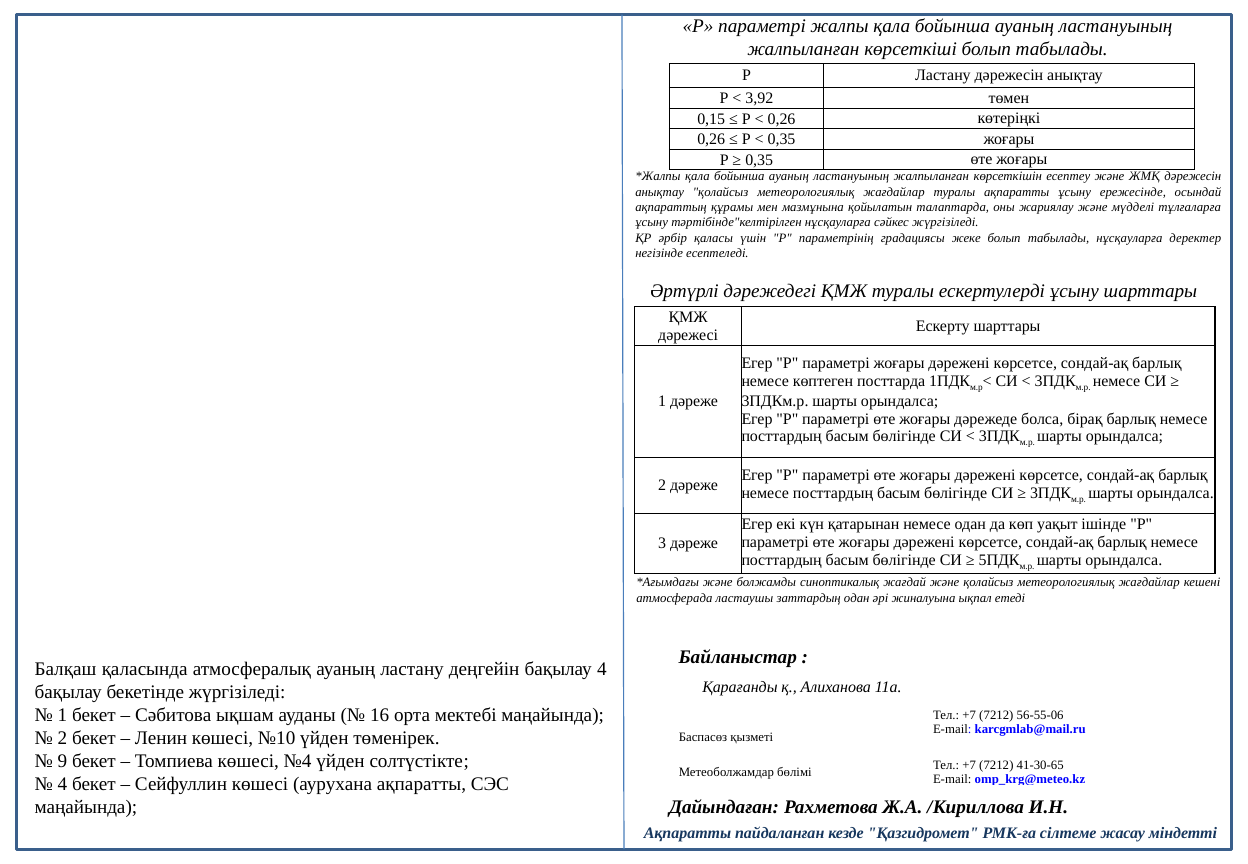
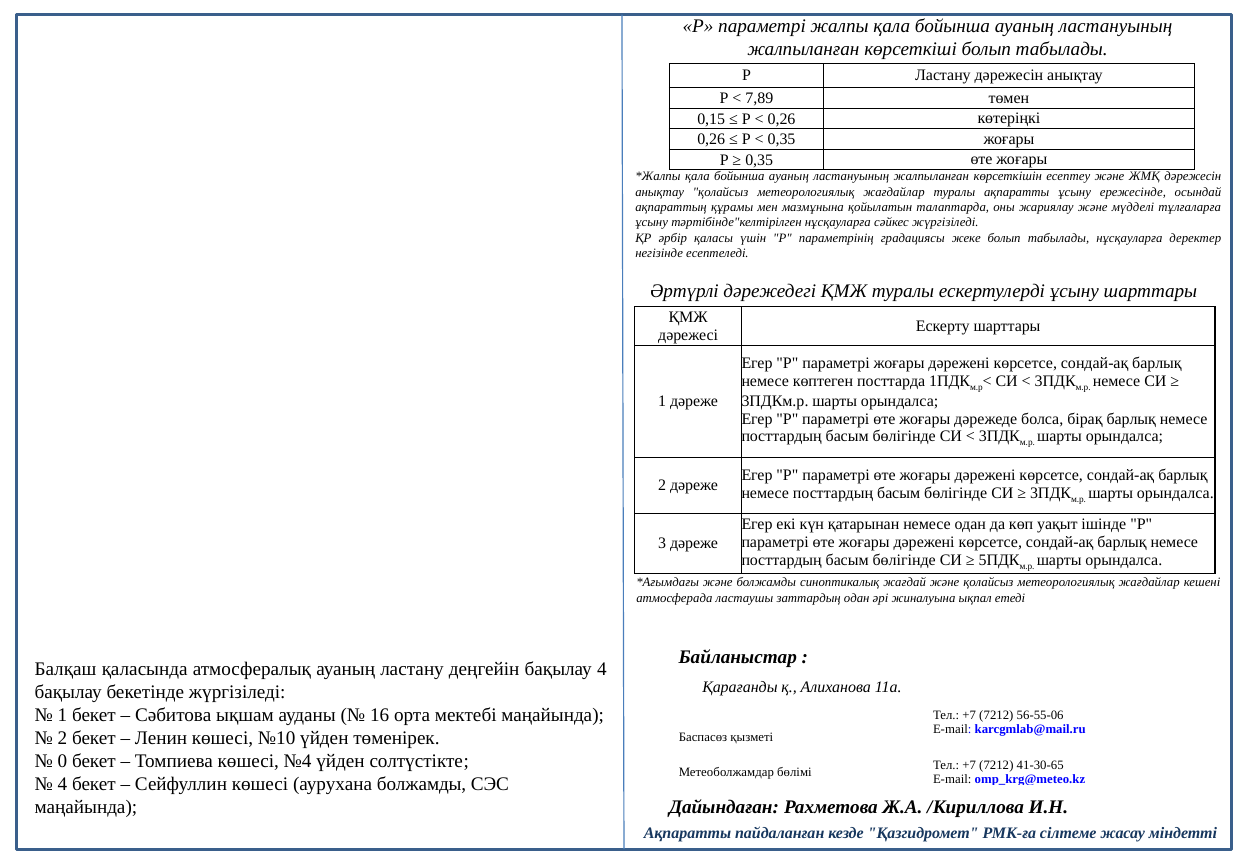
3,92: 3,92 -> 7,89
9: 9 -> 0
аурухана ақпаратты: ақпаратты -> болжамды
